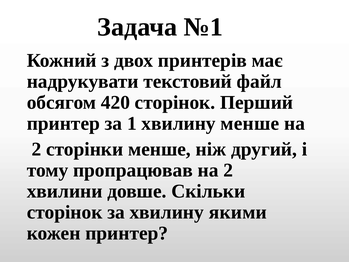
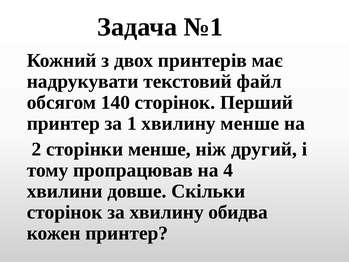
420: 420 -> 140
пропрацював на 2: 2 -> 4
якими: якими -> обидва
